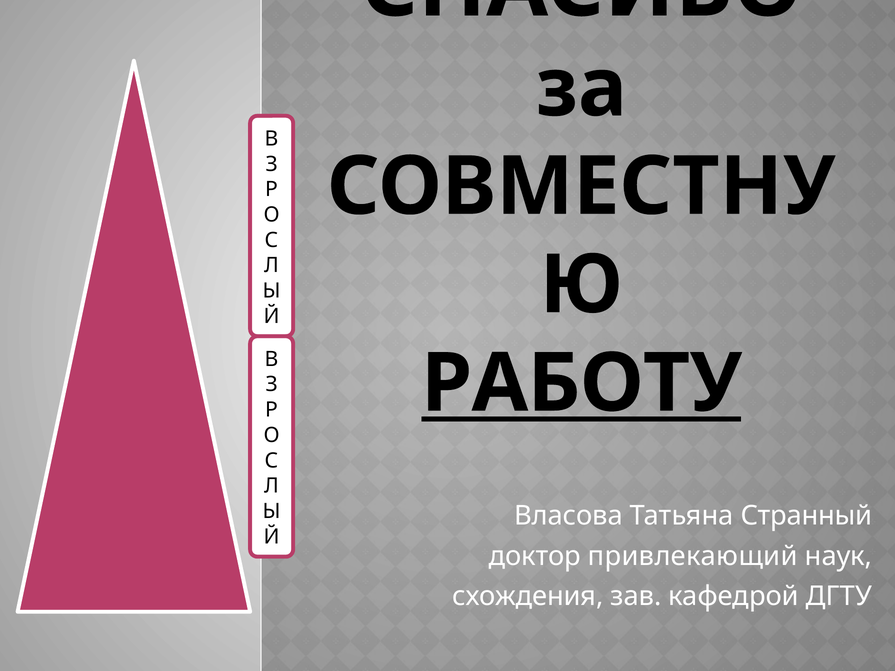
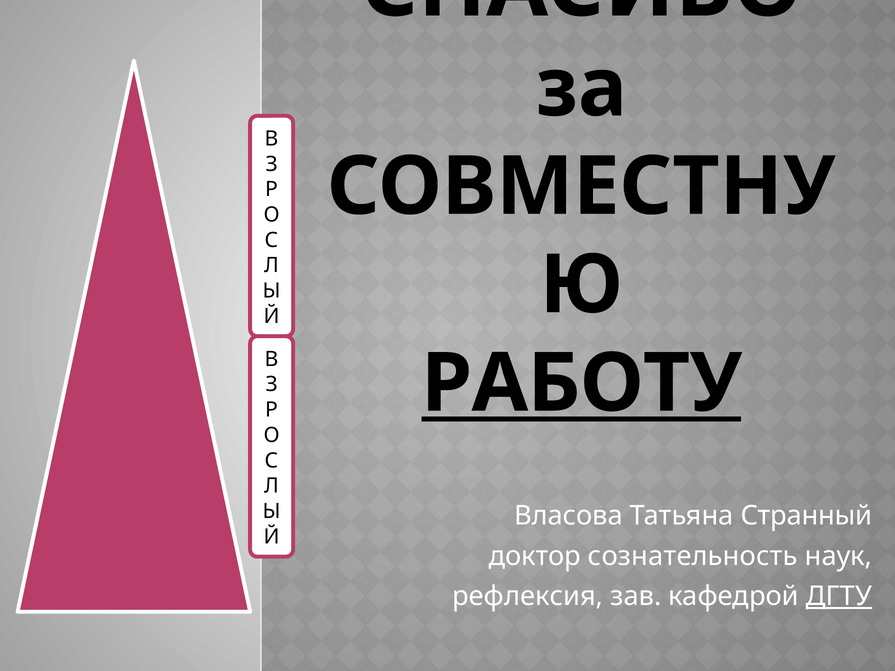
привлекающий: привлекающий -> сознательность
схождения: схождения -> рефлексия
ДГТУ underline: none -> present
